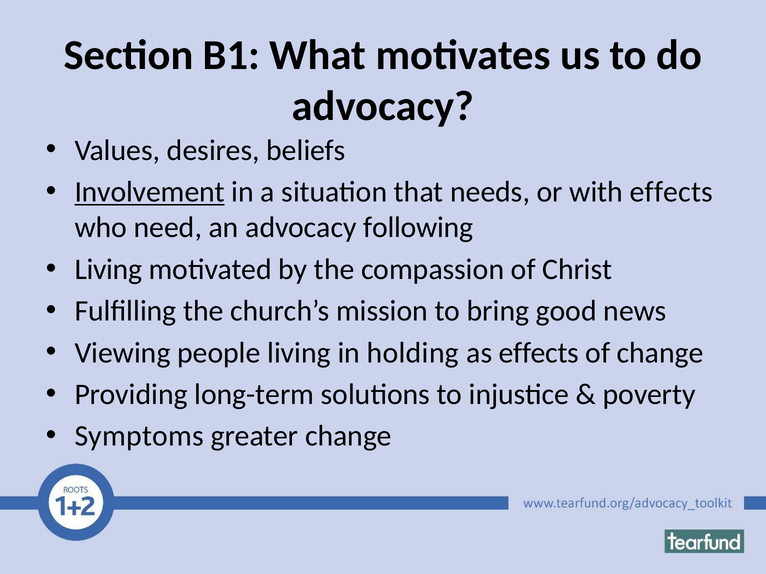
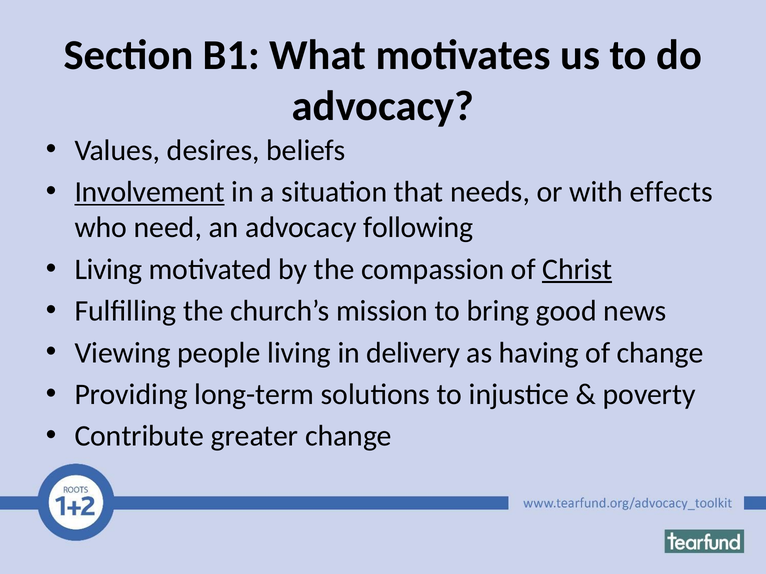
Christ underline: none -> present
holding: holding -> delivery
as effects: effects -> having
Symptoms: Symptoms -> Contribute
